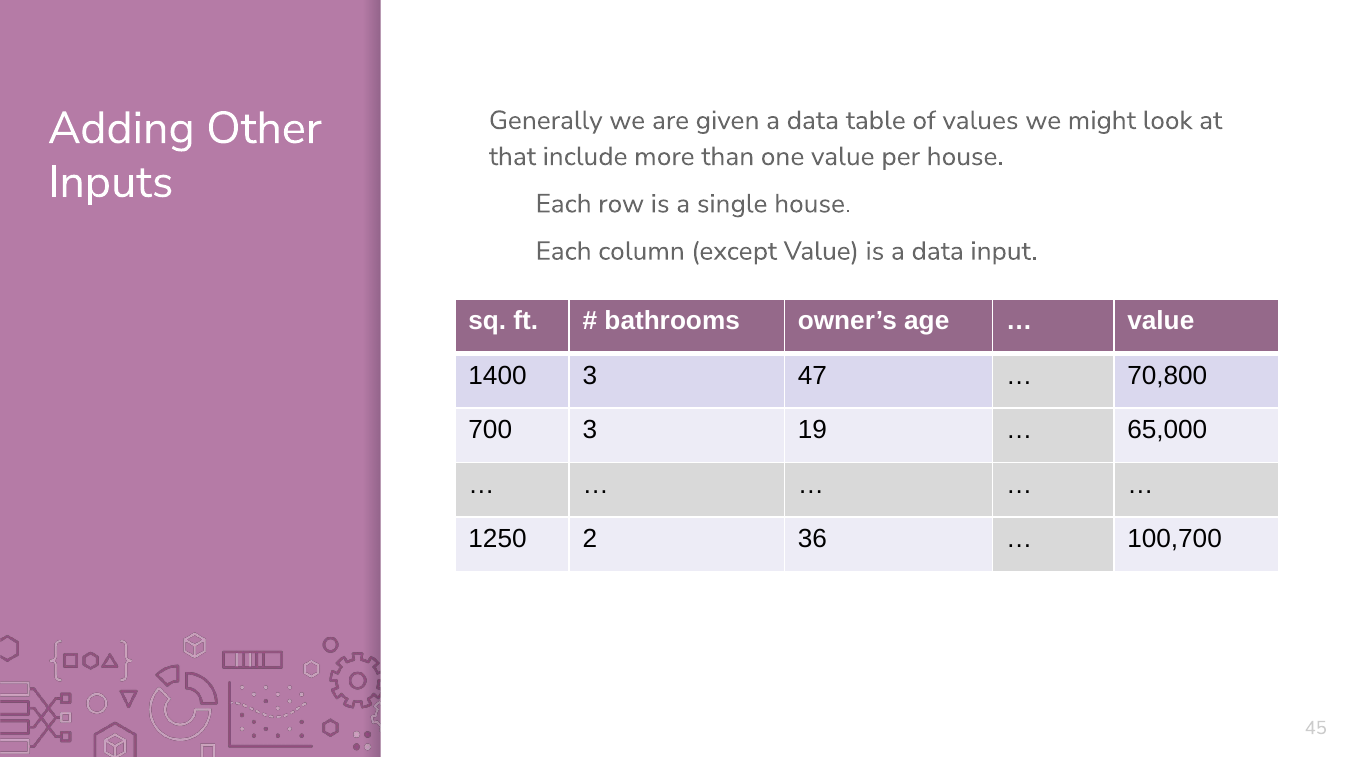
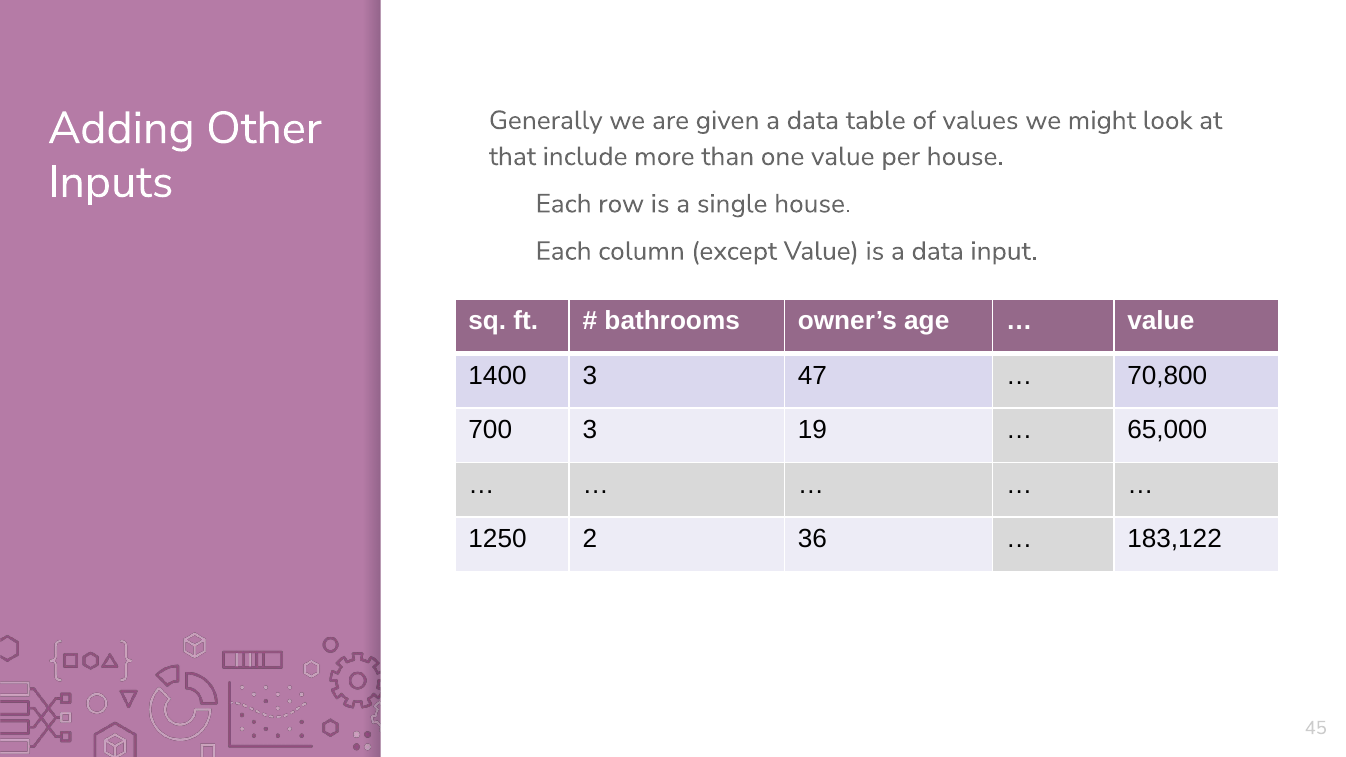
100,700: 100,700 -> 183,122
